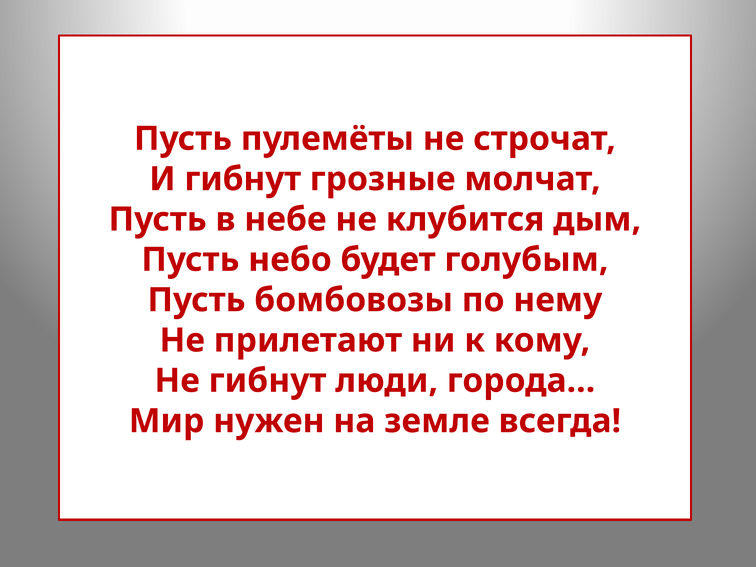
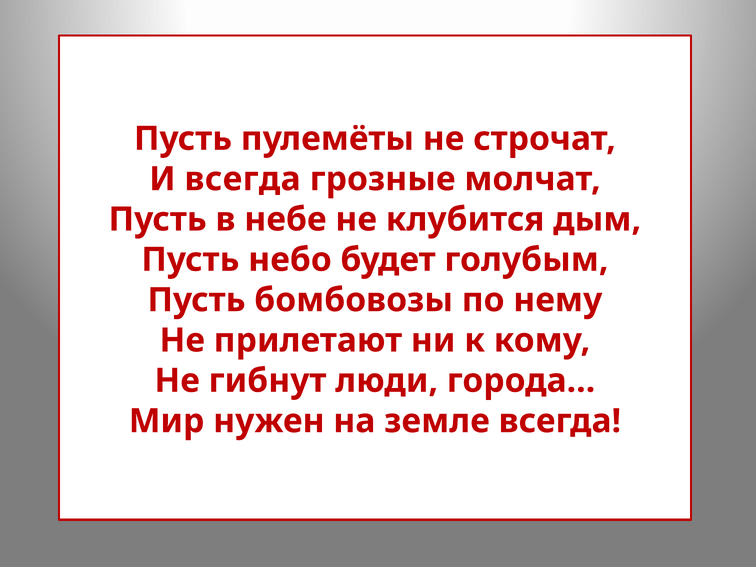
И гибнут: гибнут -> всегда
